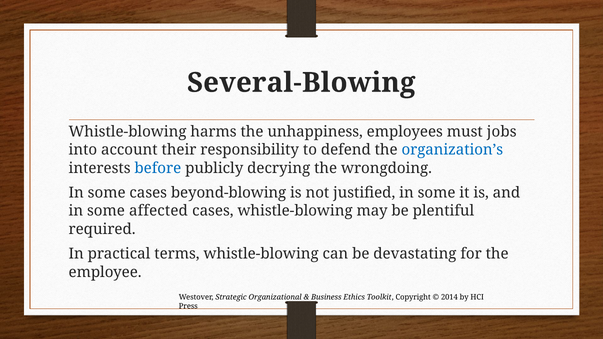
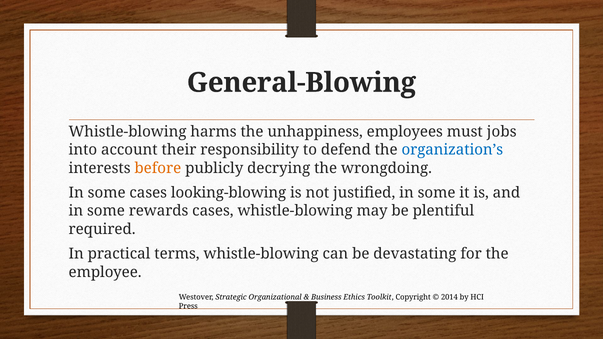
Several-Blowing: Several-Blowing -> General-Blowing
before colour: blue -> orange
beyond-blowing: beyond-blowing -> looking-blowing
affected: affected -> rewards
